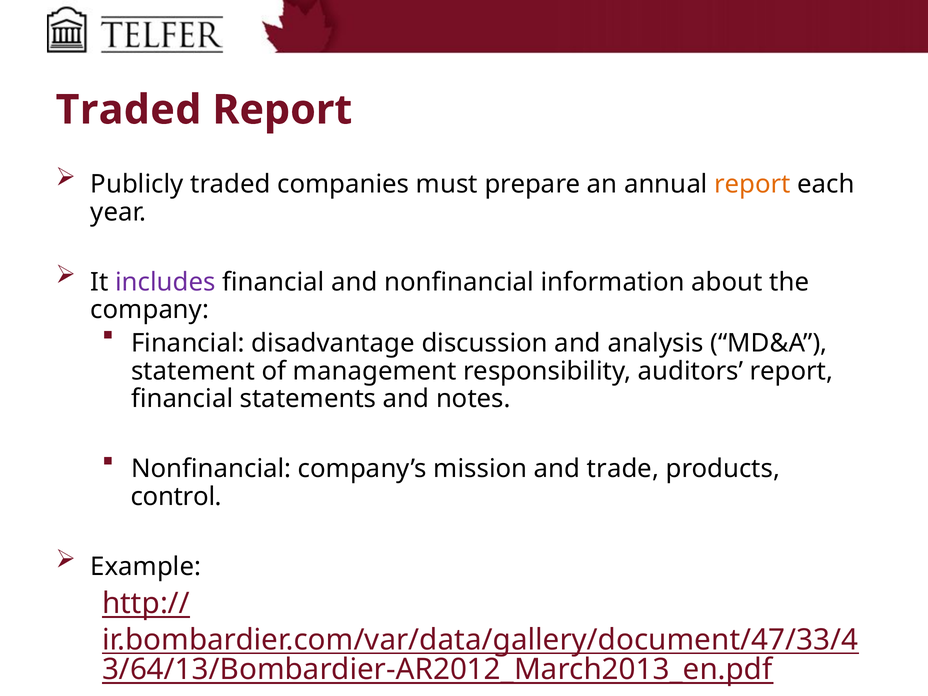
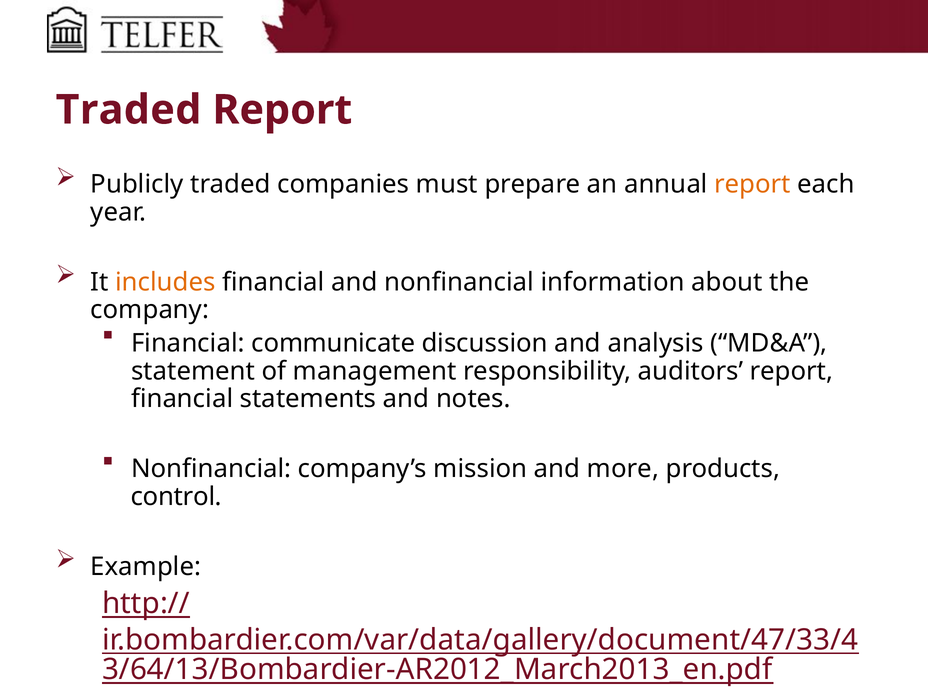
includes colour: purple -> orange
disadvantage: disadvantage -> communicate
trade: trade -> more
